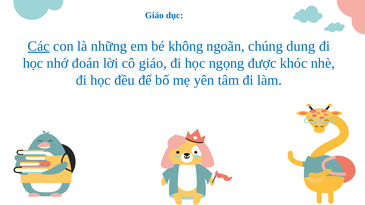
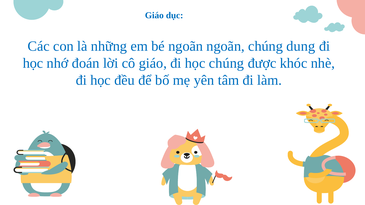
Các underline: present -> none
bé không: không -> ngoãn
học ngọng: ngọng -> chúng
